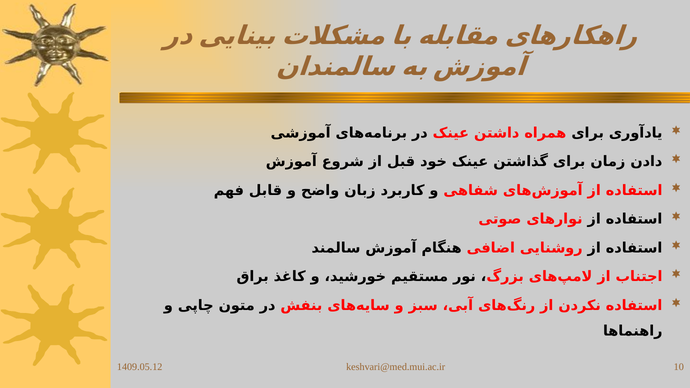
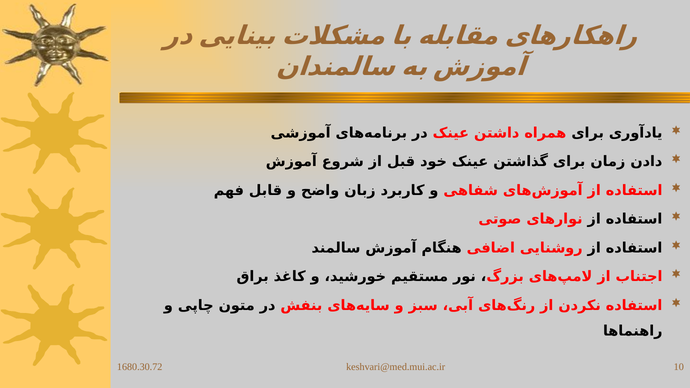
1409.05.12: 1409.05.12 -> 1680.30.72
